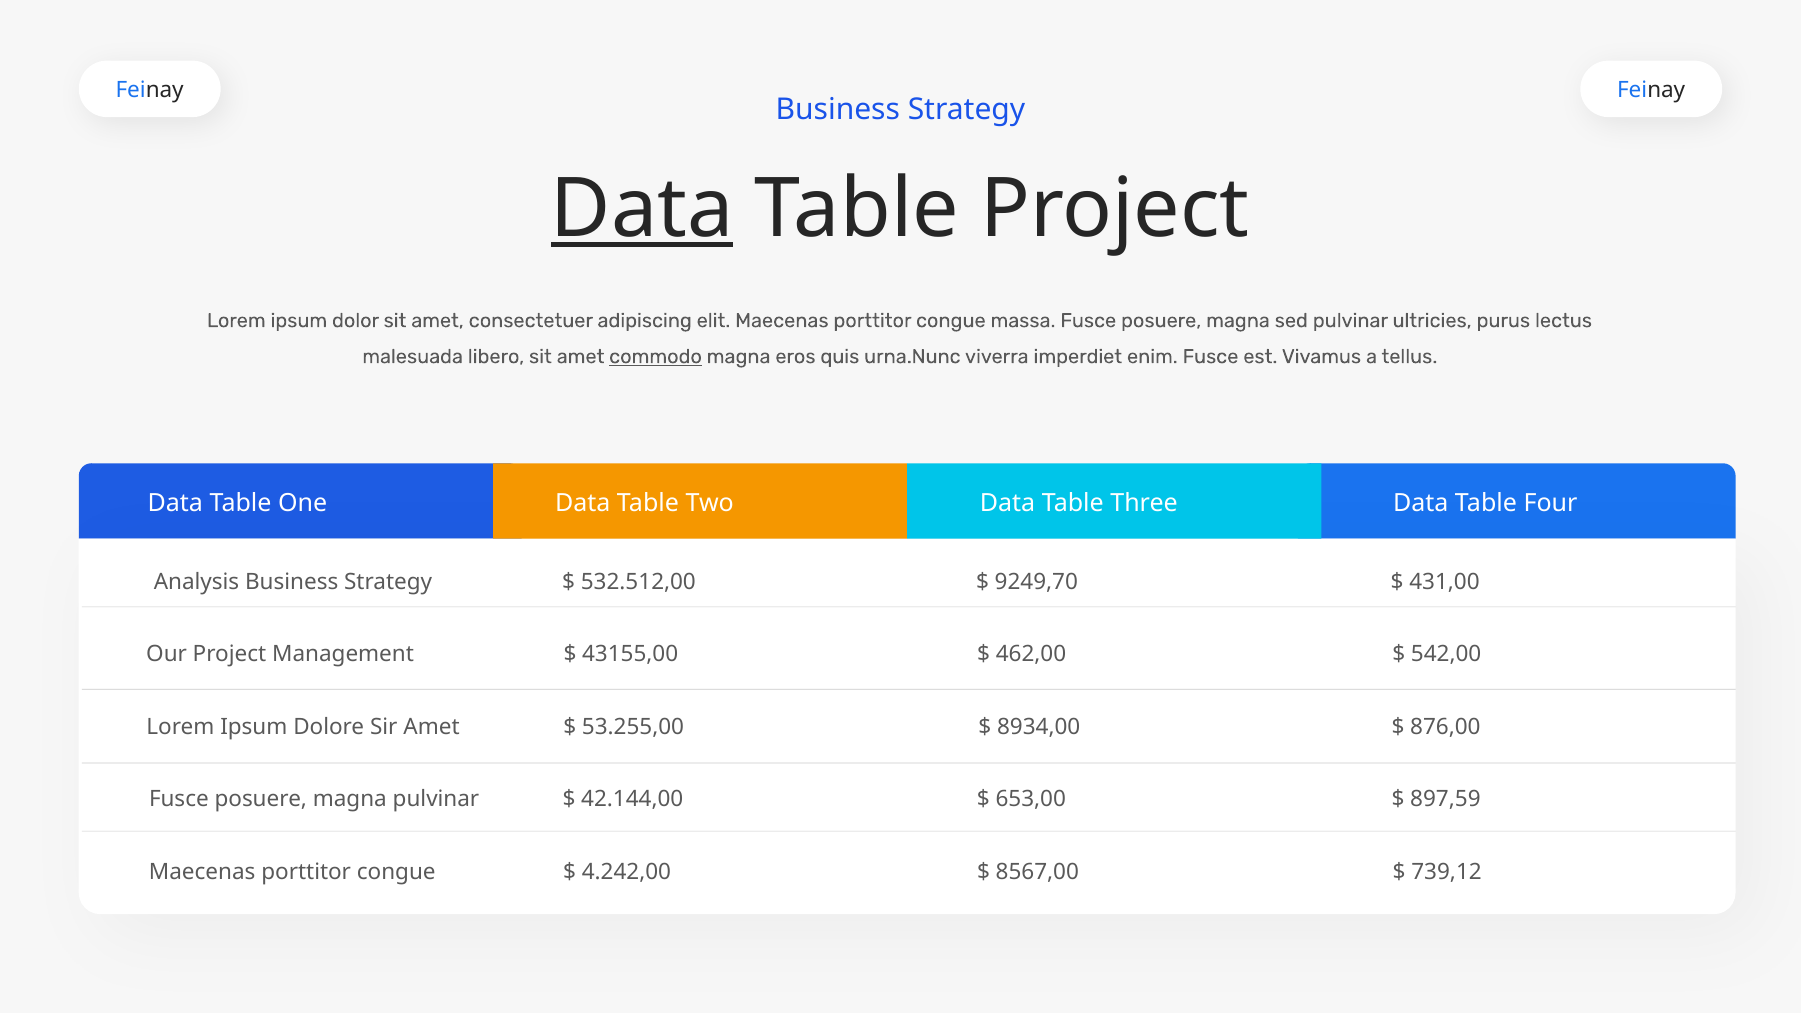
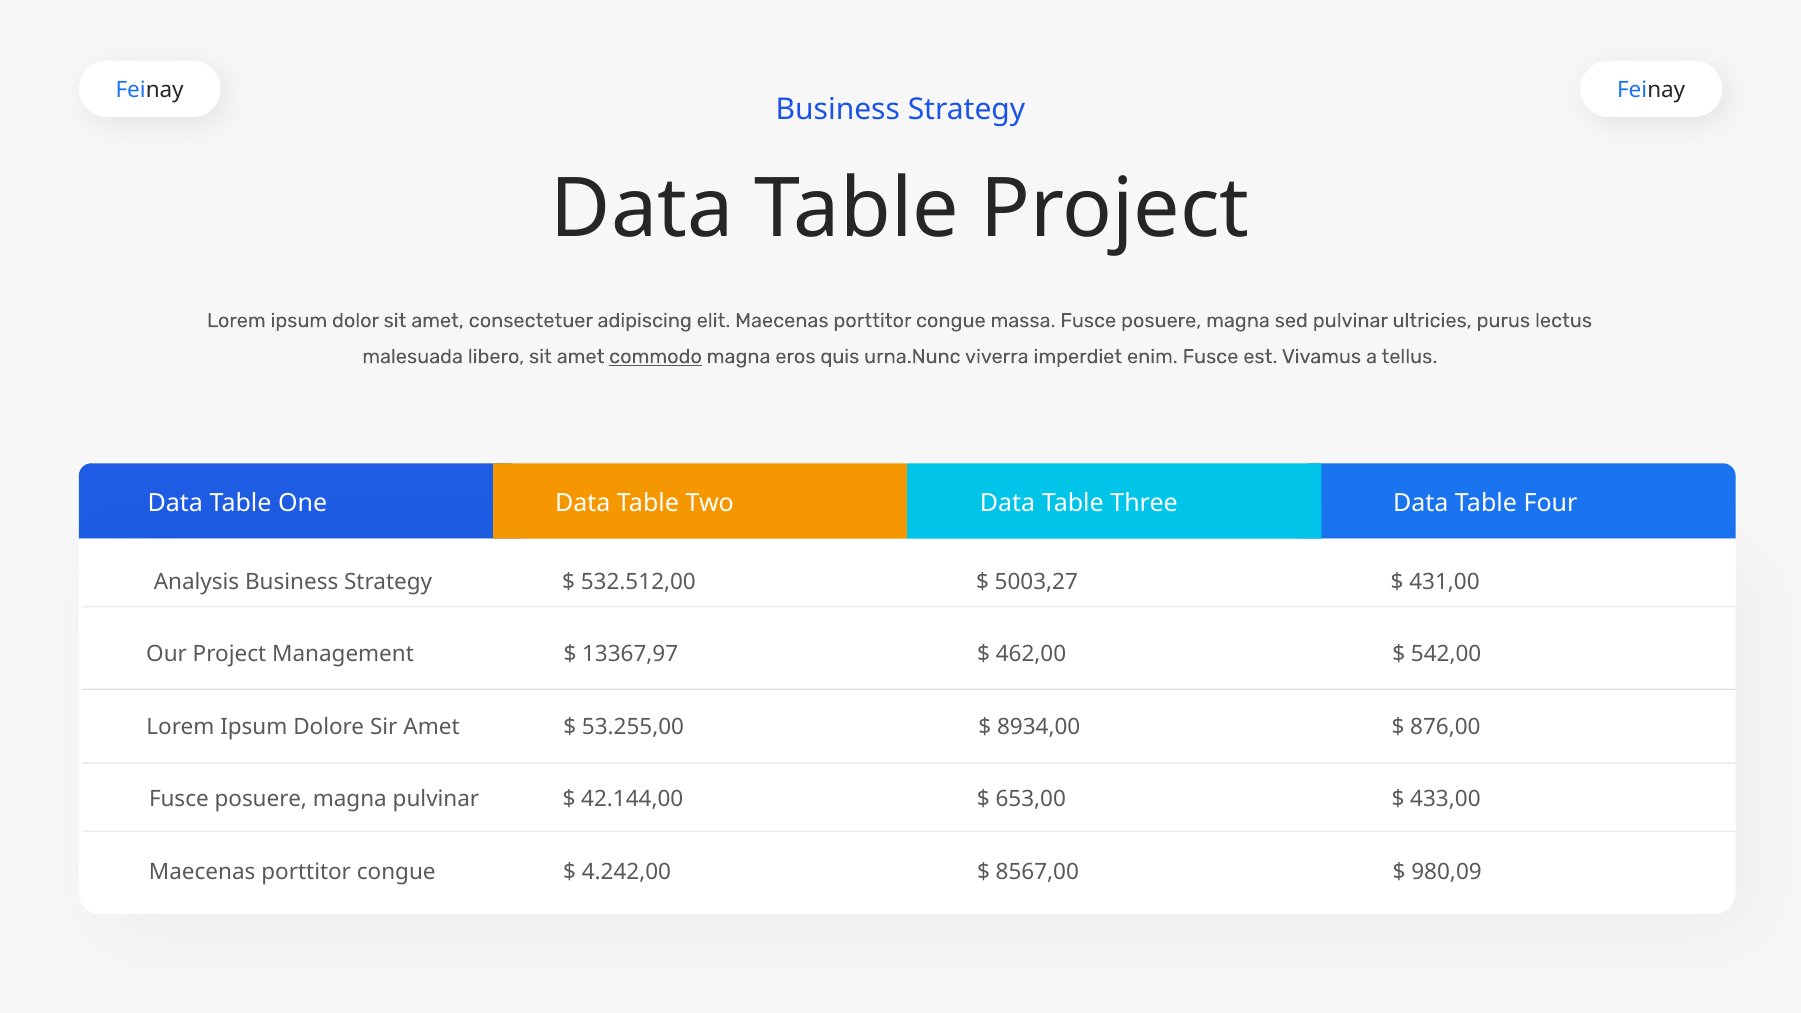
Data at (642, 209) underline: present -> none
9249,70: 9249,70 -> 5003,27
43155,00: 43155,00 -> 13367,97
897,59: 897,59 -> 433,00
739,12: 739,12 -> 980,09
